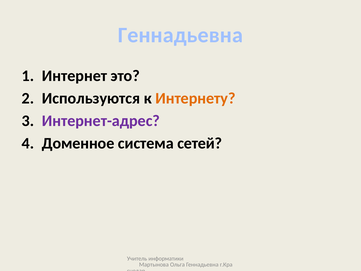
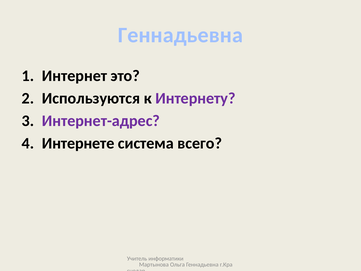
Интернету colour: orange -> purple
Доменное: Доменное -> Интернете
сетей: сетей -> всего
